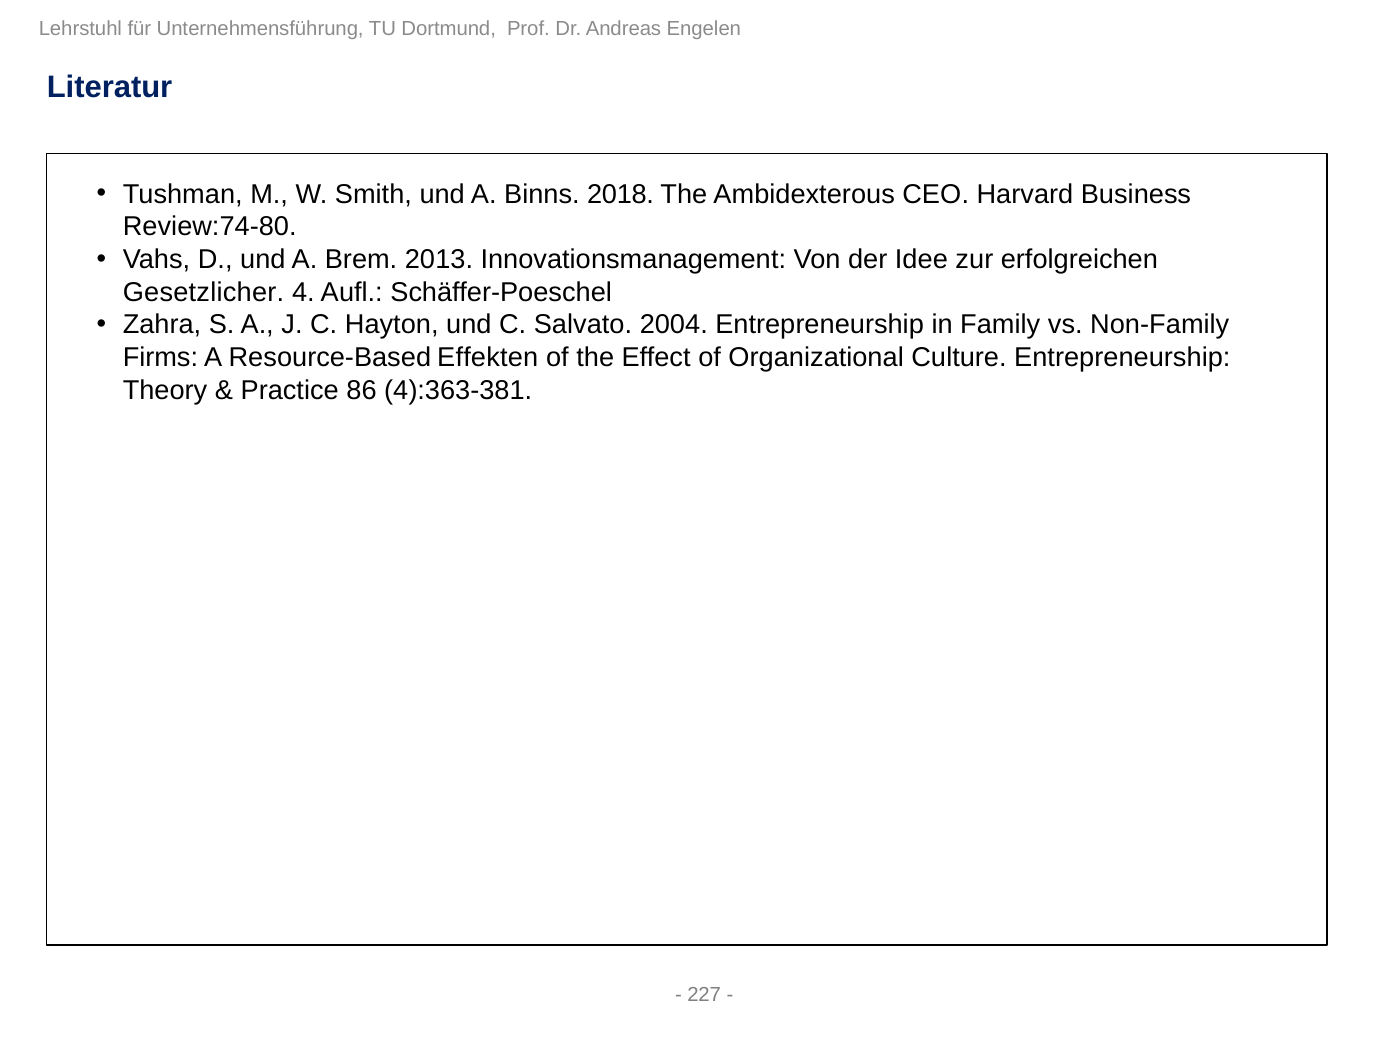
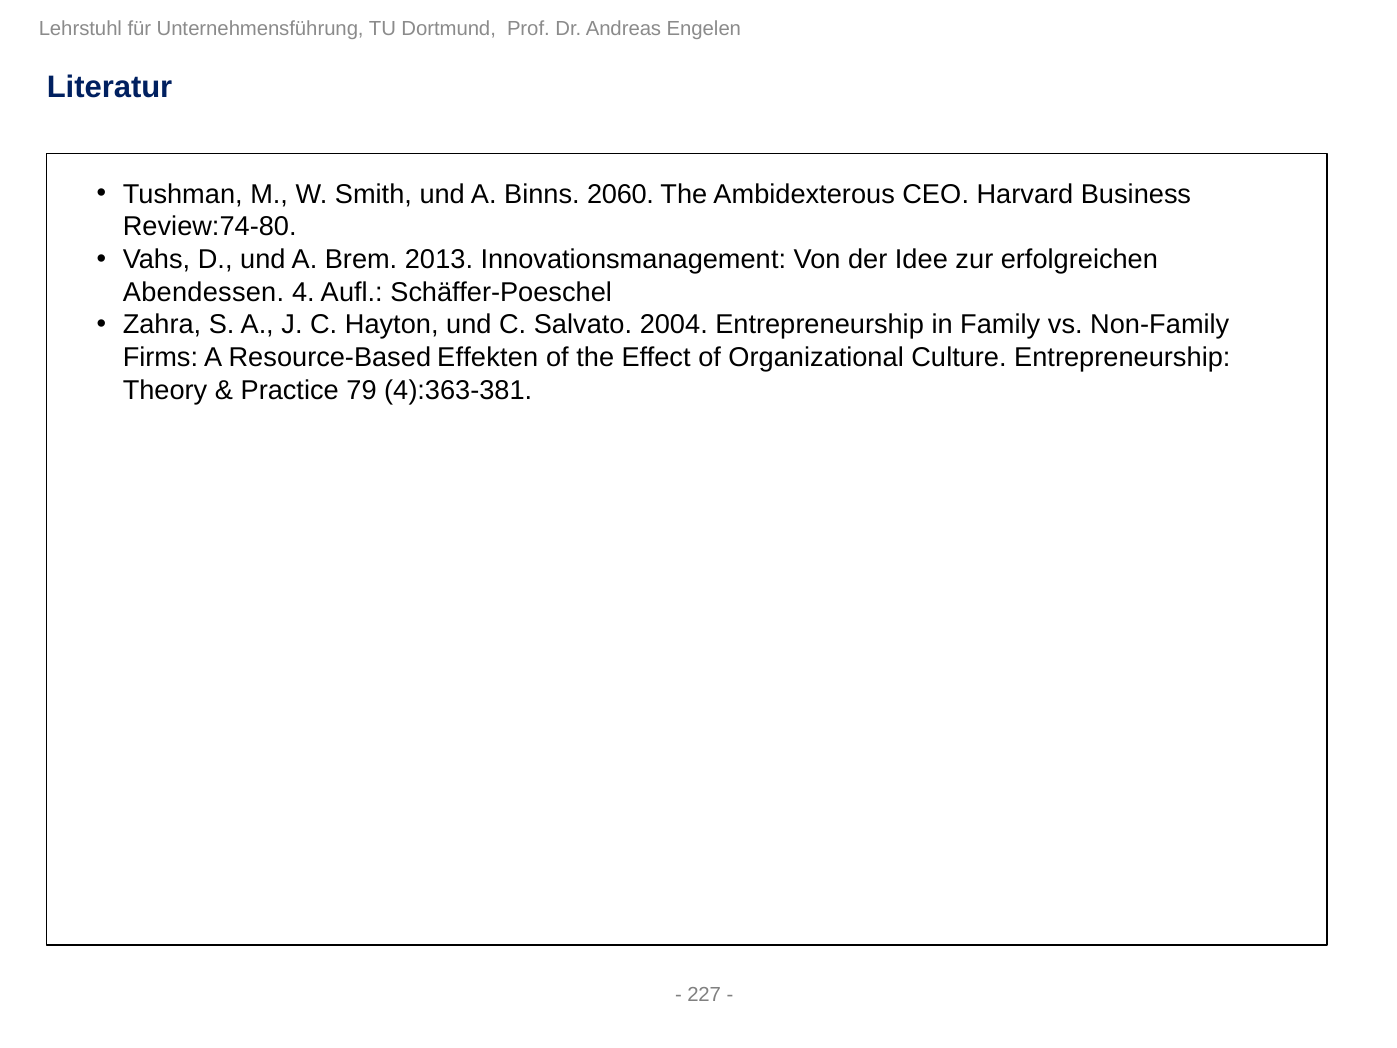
2018: 2018 -> 2060
Gesetzlicher: Gesetzlicher -> Abendessen
86: 86 -> 79
